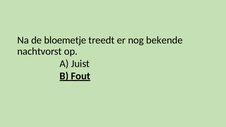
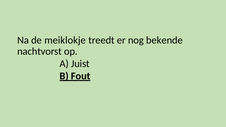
bloemetje: bloemetje -> meiklokje
